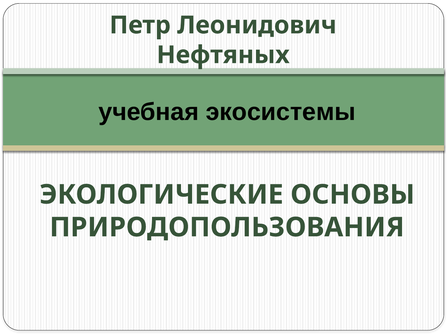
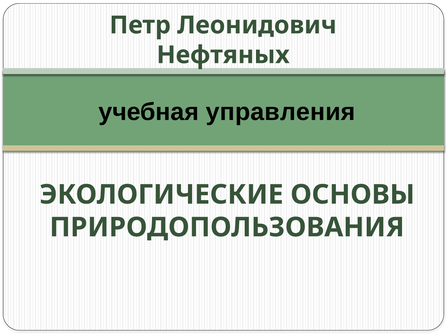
экосистемы: экосистемы -> управления
